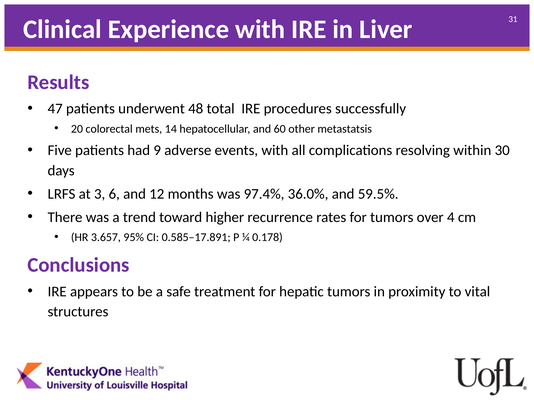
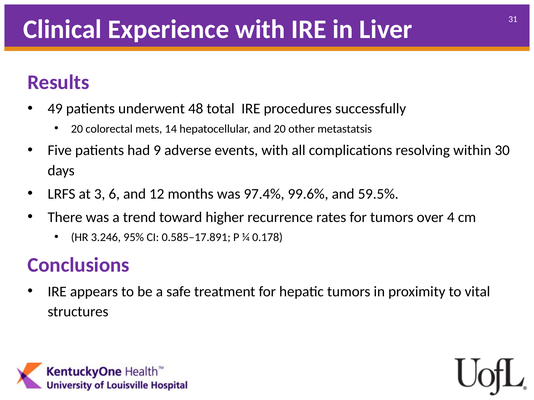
47: 47 -> 49
and 60: 60 -> 20
36.0%: 36.0% -> 99.6%
3.657: 3.657 -> 3.246
